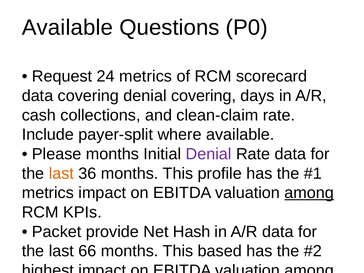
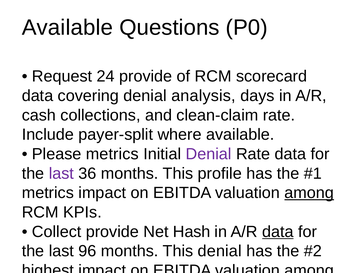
24 metrics: metrics -> provide
denial covering: covering -> analysis
Please months: months -> metrics
last at (61, 173) colour: orange -> purple
Packet at (57, 232): Packet -> Collect
data at (278, 232) underline: none -> present
66: 66 -> 96
This based: based -> denial
